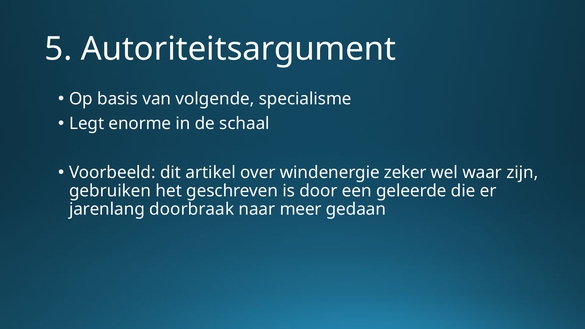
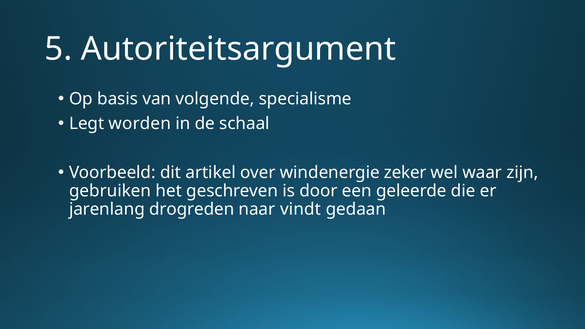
enorme: enorme -> worden
doorbraak: doorbraak -> drogreden
meer: meer -> vindt
